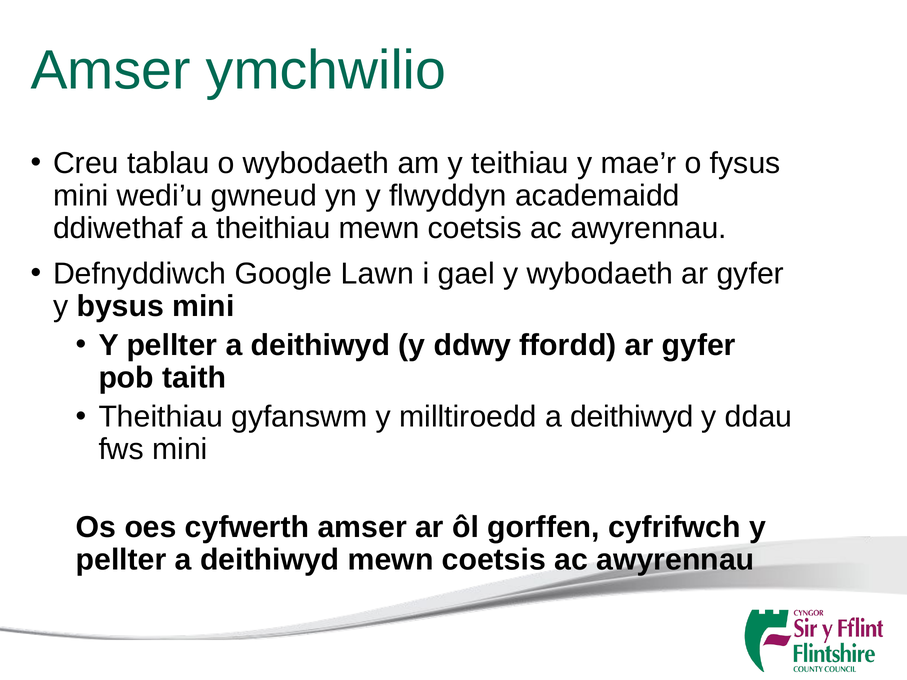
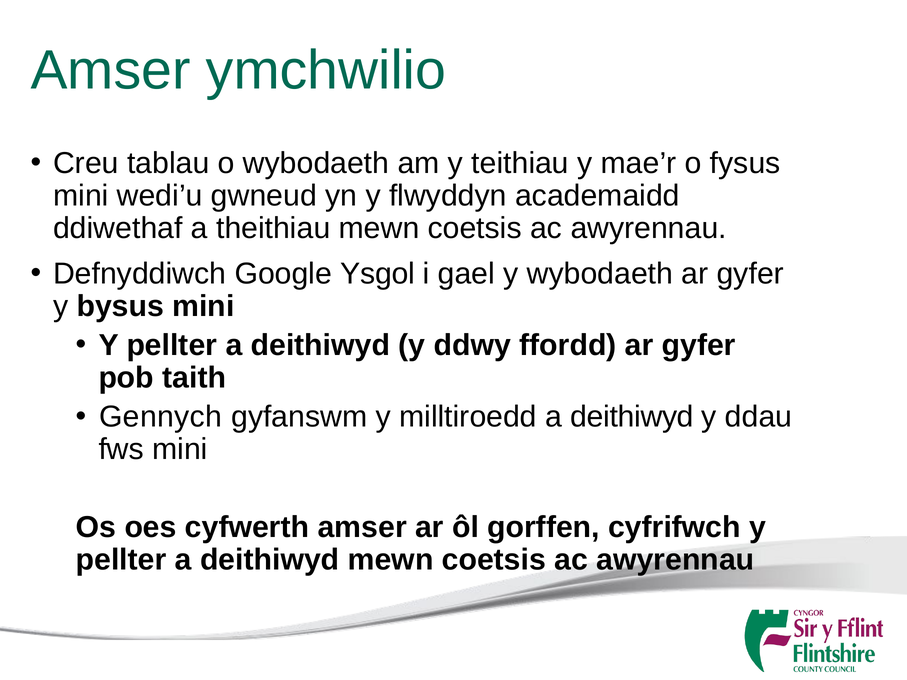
Lawn: Lawn -> Ysgol
Theithiau at (161, 417): Theithiau -> Gennych
